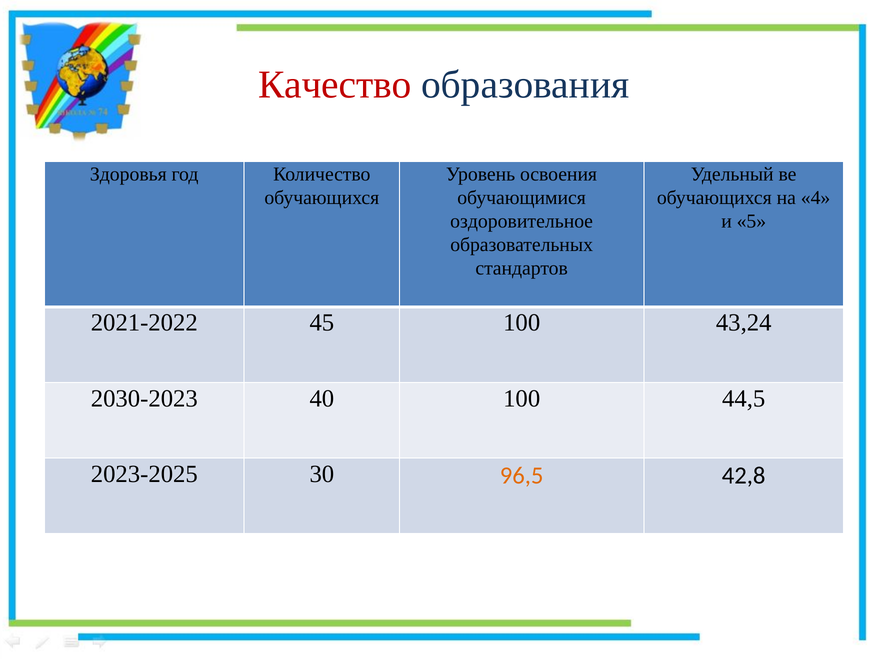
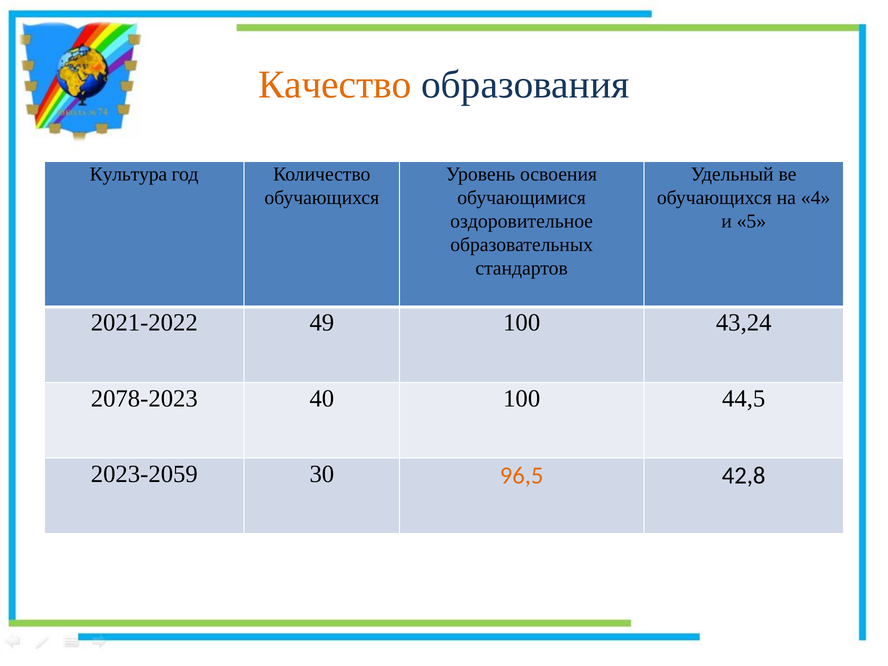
Качество colour: red -> orange
Здоровья: Здоровья -> Культура
45: 45 -> 49
2030-2023: 2030-2023 -> 2078-2023
2023-2025: 2023-2025 -> 2023-2059
